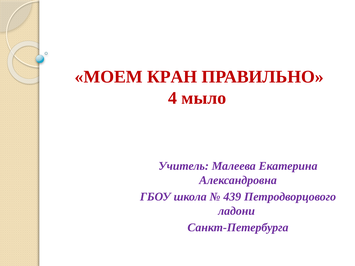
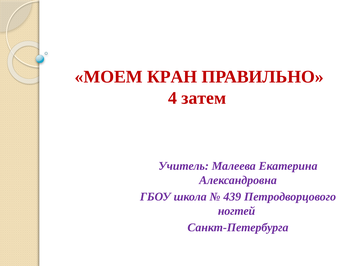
мыло: мыло -> затем
ладони: ладони -> ногтей
